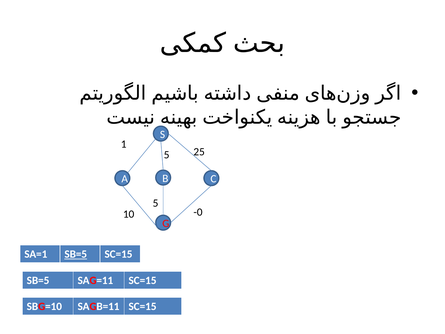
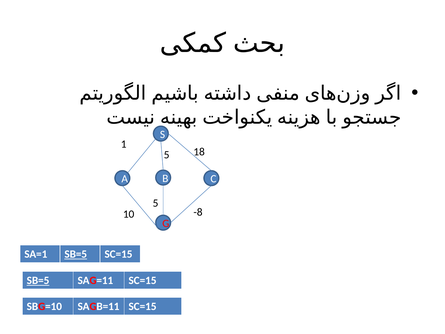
25: 25 -> 18
-0: -0 -> -8
SB=5 at (38, 280) underline: none -> present
